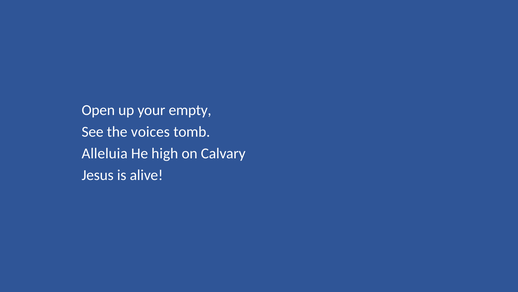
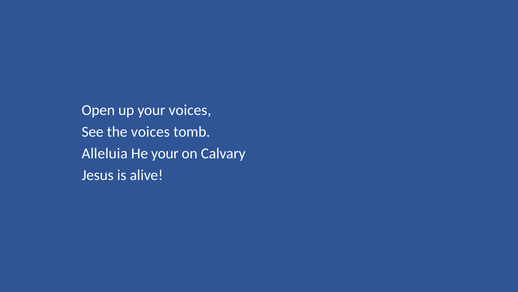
your empty: empty -> voices
He high: high -> your
